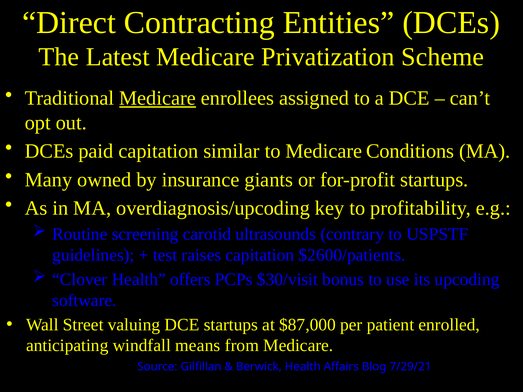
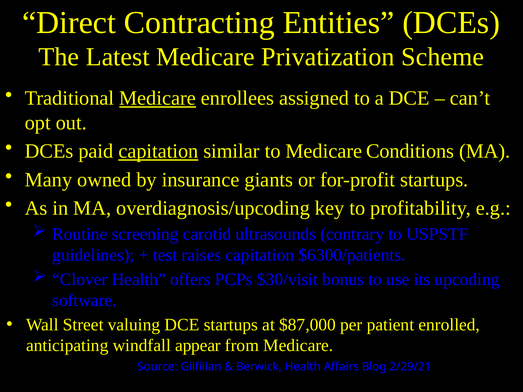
capitation at (158, 151) underline: none -> present
$2600/patients: $2600/patients -> $6300/patients
means: means -> appear
7/29/21: 7/29/21 -> 2/29/21
